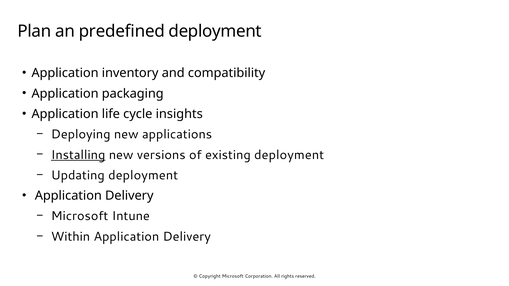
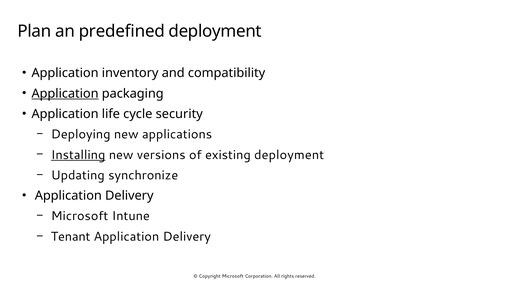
Application at (65, 94) underline: none -> present
insights: insights -> security
Updating deployment: deployment -> synchronize
Within: Within -> Tenant
